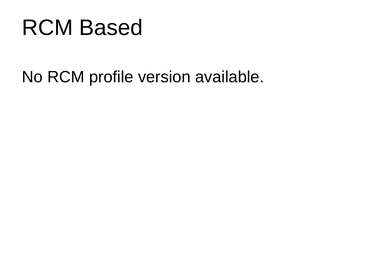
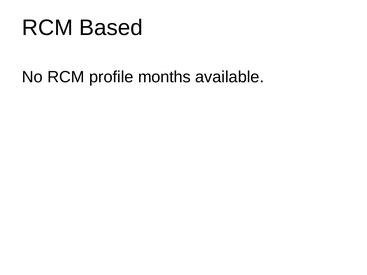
version: version -> months
